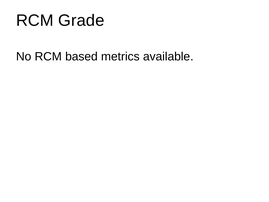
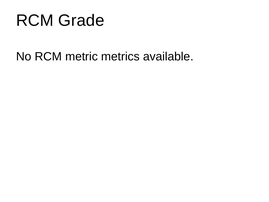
based: based -> metric
